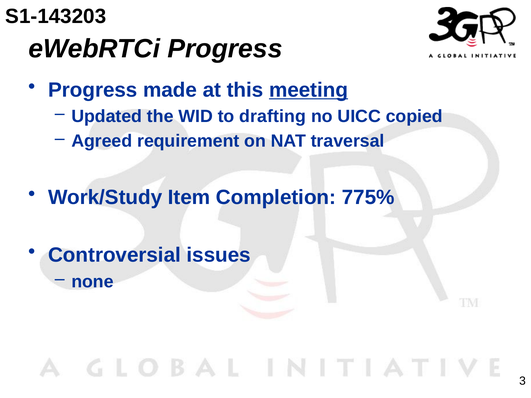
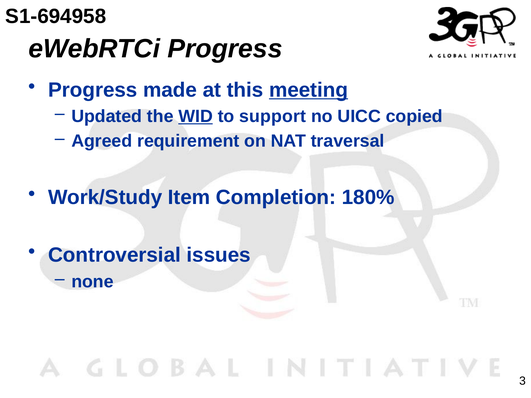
S1-143203: S1-143203 -> S1-694958
WID underline: none -> present
drafting: drafting -> support
775%: 775% -> 180%
